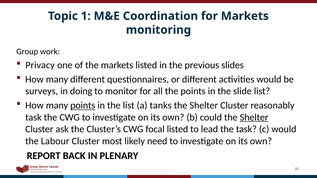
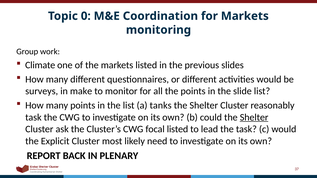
1: 1 -> 0
Privacy: Privacy -> Climate
doing: doing -> make
points at (83, 106) underline: present -> none
Labour: Labour -> Explicit
